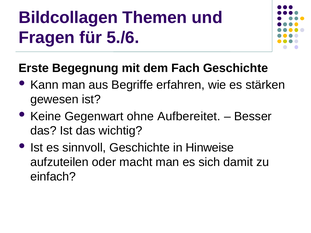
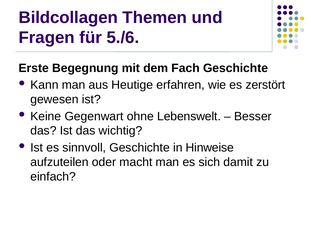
Begriffe: Begriffe -> Heutige
stärken: stärken -> zerstört
Aufbereitet: Aufbereitet -> Lebenswelt
